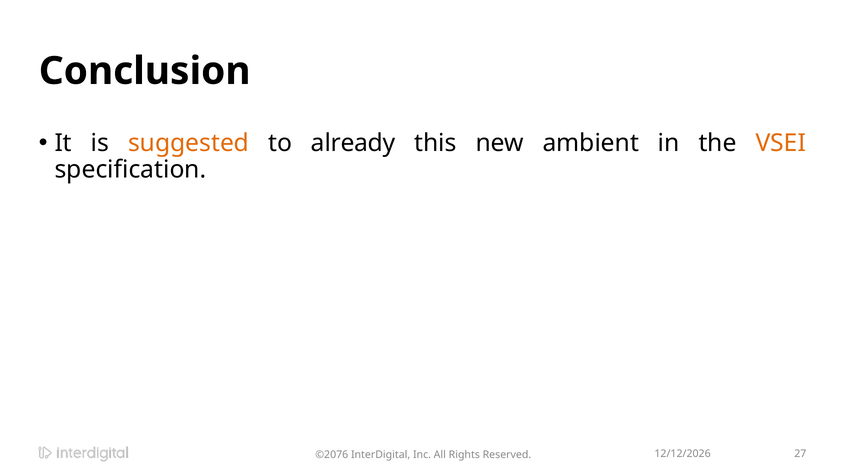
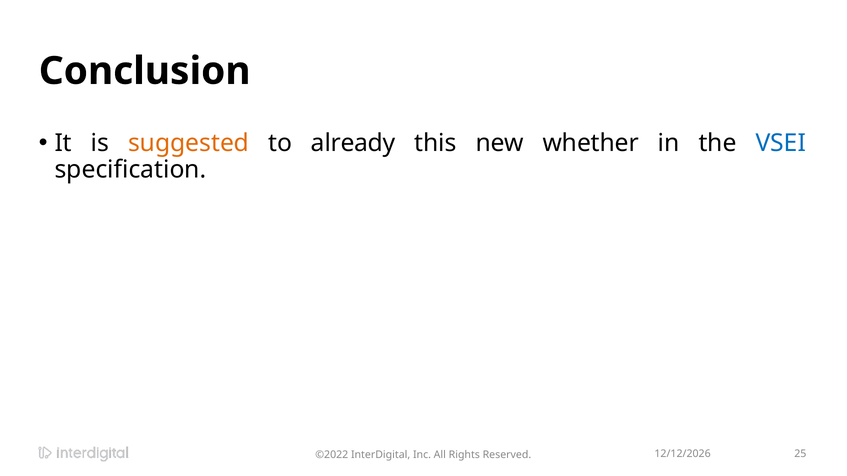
ambient: ambient -> whether
VSEI colour: orange -> blue
27: 27 -> 25
©2076: ©2076 -> ©2022
